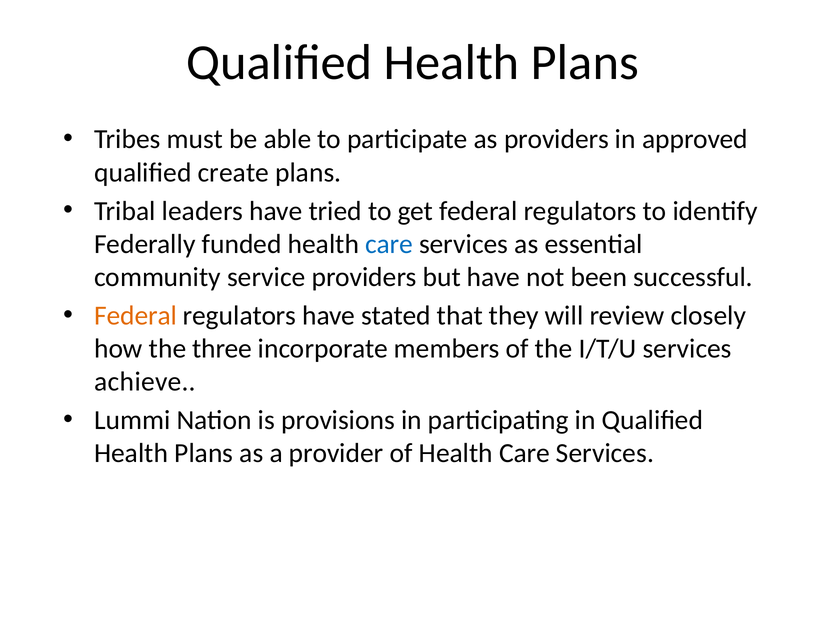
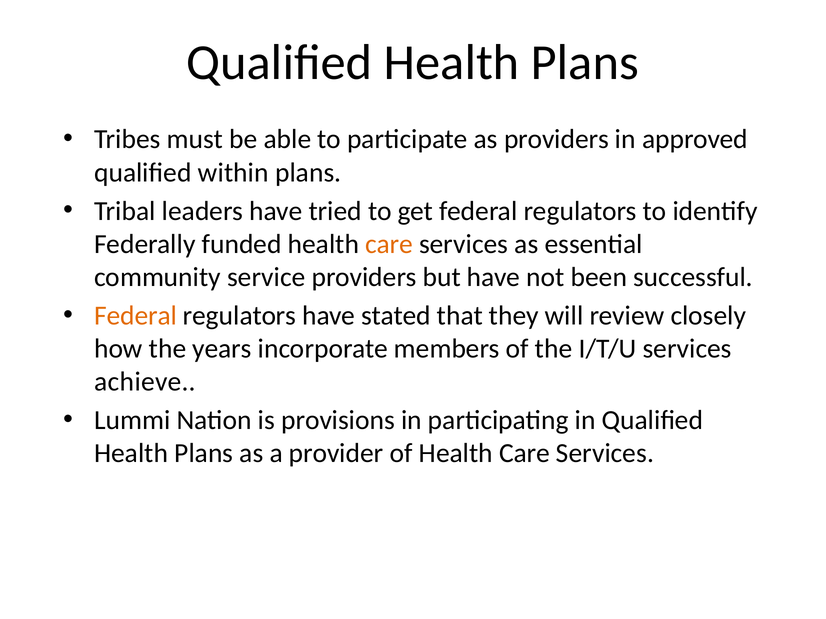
create: create -> within
care at (389, 244) colour: blue -> orange
three: three -> years
